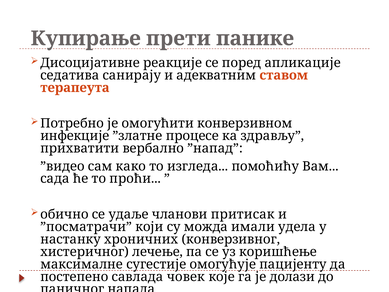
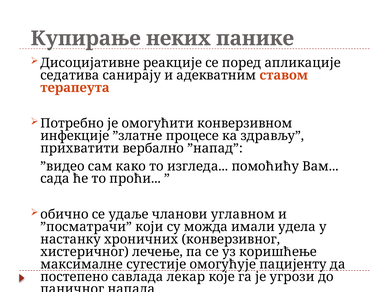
прети: прети -> неких
притисак: притисак -> углавном
човек: човек -> лекар
долази: долази -> угрози
